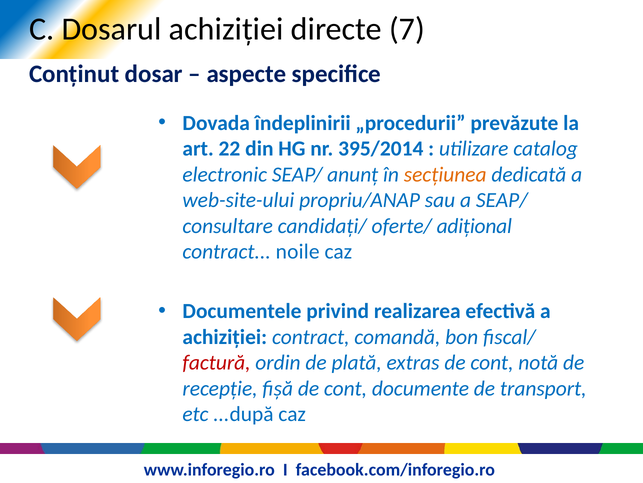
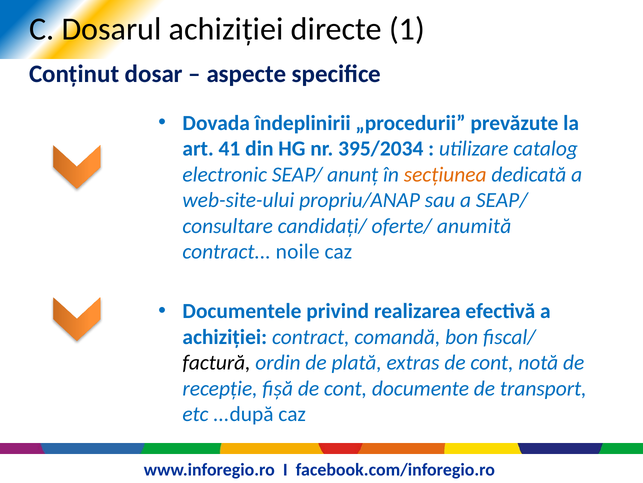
7: 7 -> 1
22: 22 -> 41
395/2014: 395/2014 -> 395/2034
adițional: adițional -> anumită
factură colour: red -> black
